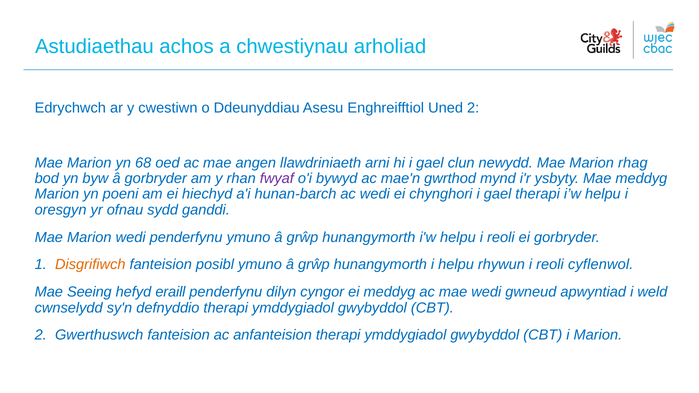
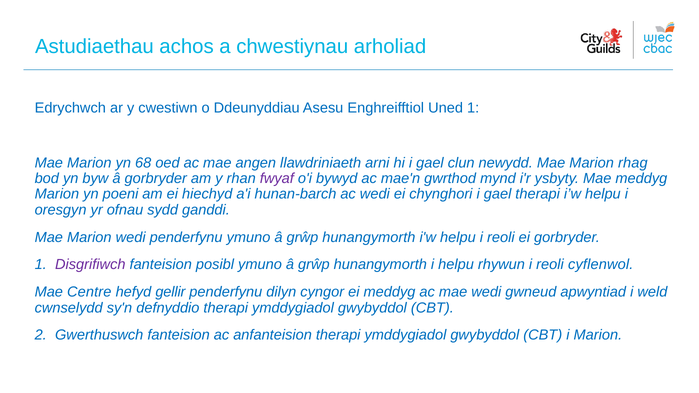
Uned 2: 2 -> 1
Disgrifiwch colour: orange -> purple
Seeing: Seeing -> Centre
eraill: eraill -> gellir
